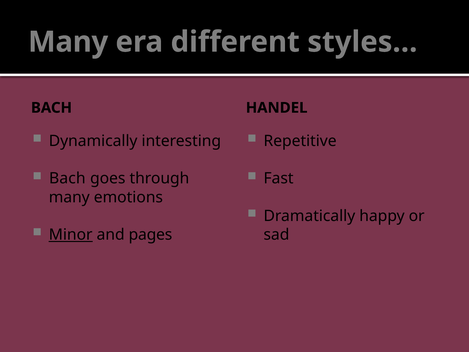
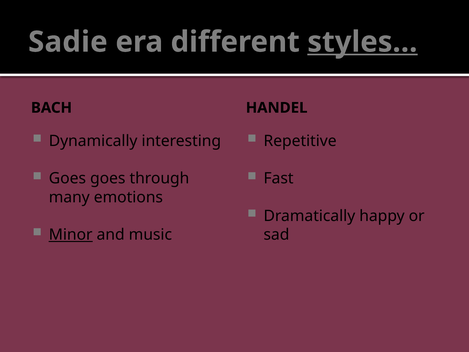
Many at (68, 42): Many -> Sadie
styles… underline: none -> present
Bach at (67, 178): Bach -> Goes
pages: pages -> music
